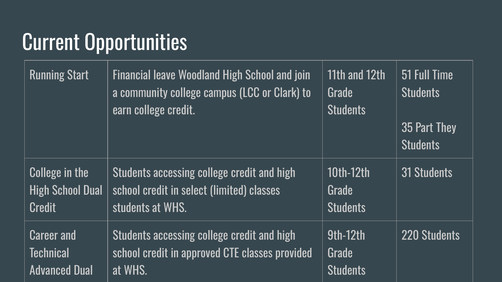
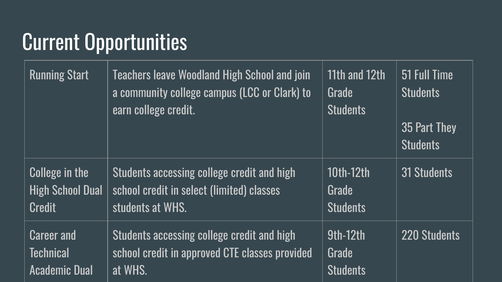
Financial: Financial -> Teachers
Advanced: Advanced -> Academic
